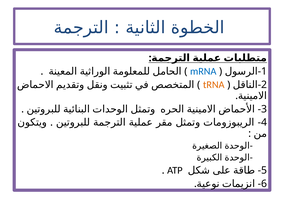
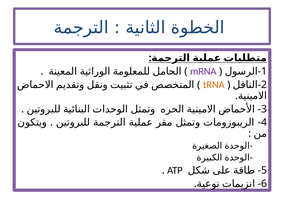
mRNA colour: blue -> purple
